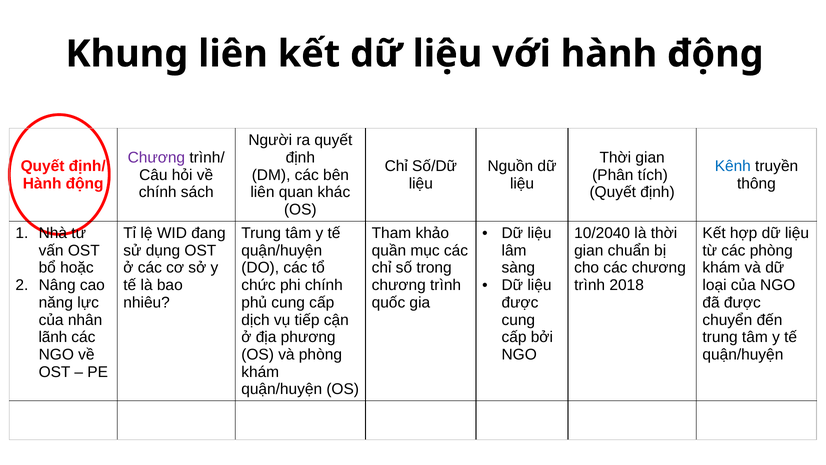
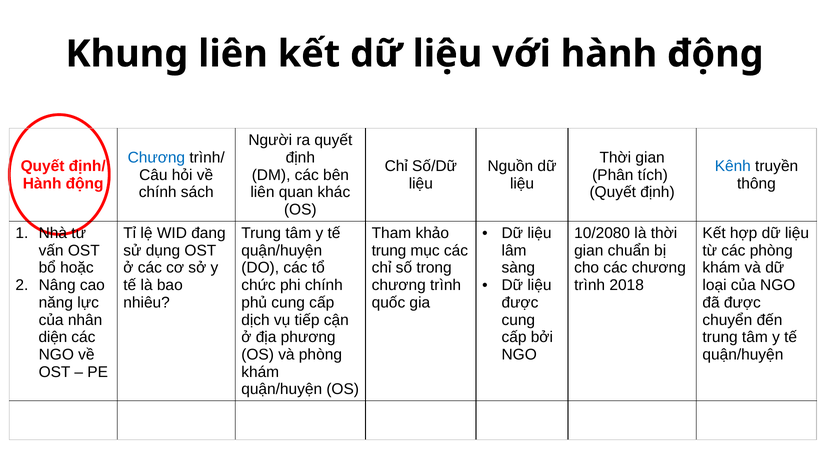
Chương at (156, 157) colour: purple -> blue
10/2040: 10/2040 -> 10/2080
quần at (389, 250): quần -> trung
lãnh: lãnh -> diện
